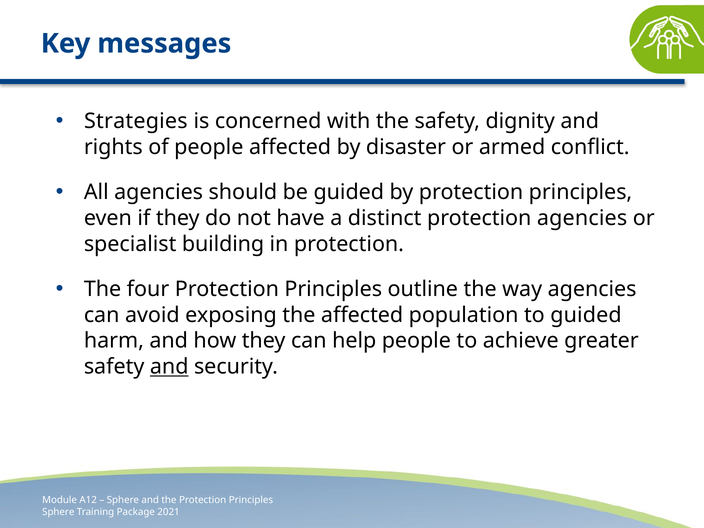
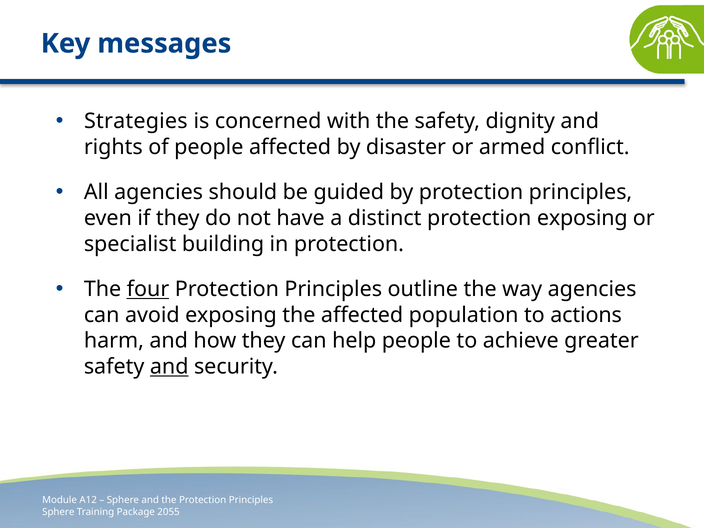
protection agencies: agencies -> exposing
four underline: none -> present
to guided: guided -> actions
2021: 2021 -> 2055
